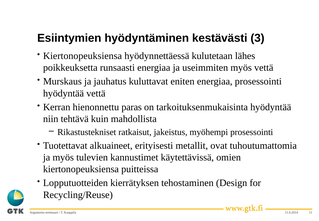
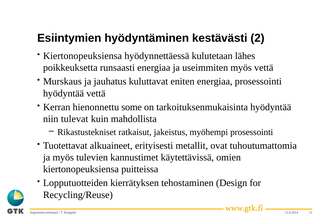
3: 3 -> 2
paras: paras -> some
tehtävä: tehtävä -> tulevat
